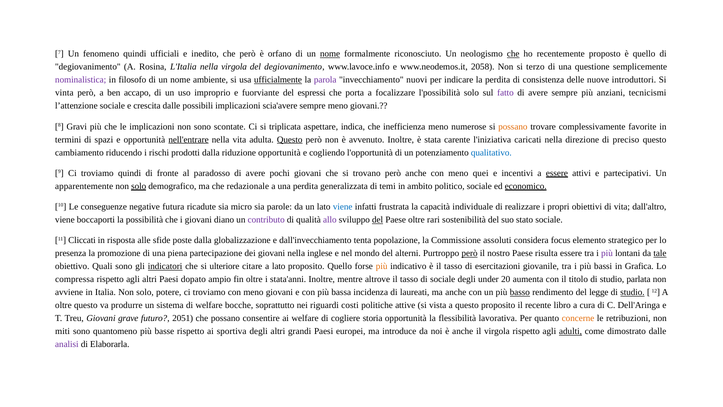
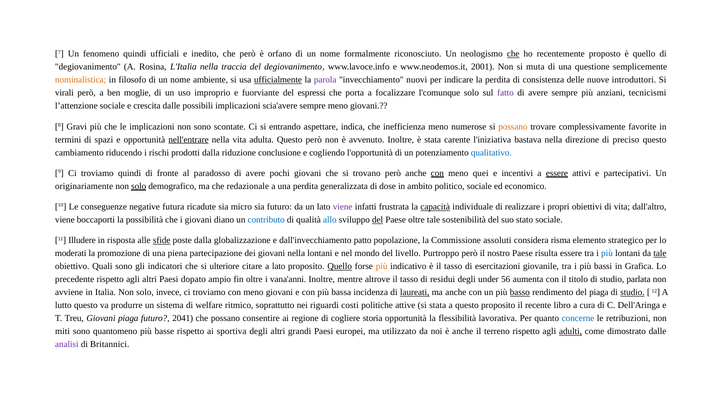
nome at (330, 54) underline: present -> none
nella virgola: virgola -> traccia
2058: 2058 -> 2001
terzo: terzo -> muta
nominalistica colour: purple -> orange
vinta: vinta -> virali
accapo: accapo -> moglie
l'possibilità: l'possibilità -> l'comunque
triplicata: triplicata -> entrando
Questo at (290, 139) underline: present -> none
caricati: caricati -> bastava
riduzione opportunità: opportunità -> conclusione
con at (437, 173) underline: none -> present
apparentemente: apparentemente -> originariamente
temi: temi -> dose
economico underline: present -> none
sia parole: parole -> futuro
viene at (343, 207) colour: blue -> purple
capacità underline: none -> present
contributo colour: purple -> blue
allo colour: purple -> blue
oltre rari: rari -> tale
Cliccati: Cliccati -> Illudere
sfide underline: none -> present
tenta: tenta -> patto
focus: focus -> risma
presenza: presenza -> moderati
nella inglese: inglese -> lontani
alterni: alterni -> livello
però at (470, 253) underline: present -> none
più at (607, 253) colour: purple -> blue
indicatori underline: present -> none
Quello at (340, 266) underline: none -> present
compressa: compressa -> precedente
stata'anni: stata'anni -> vana'anni
di sociale: sociale -> residui
20: 20 -> 56
potere: potere -> invece
laureati underline: none -> present
del legge: legge -> piaga
oltre at (63, 305): oltre -> lutto
bocche: bocche -> ritmico
si vista: vista -> stata
Giovani grave: grave -> piaga
2051: 2051 -> 2041
ai welfare: welfare -> regione
concerne colour: orange -> blue
introduce: introduce -> utilizzato
il virgola: virgola -> terreno
Elaborarla: Elaborarla -> Britannici
